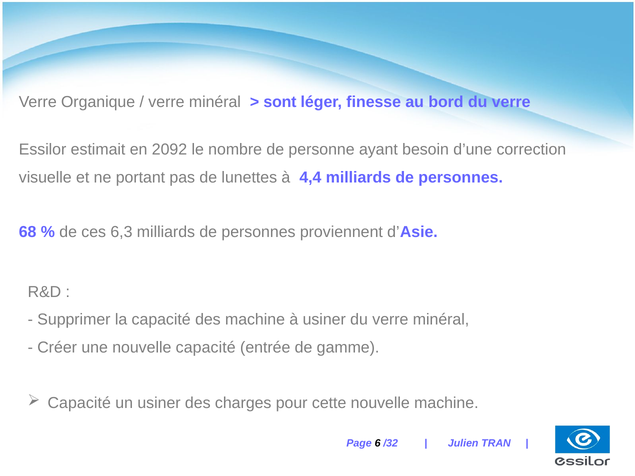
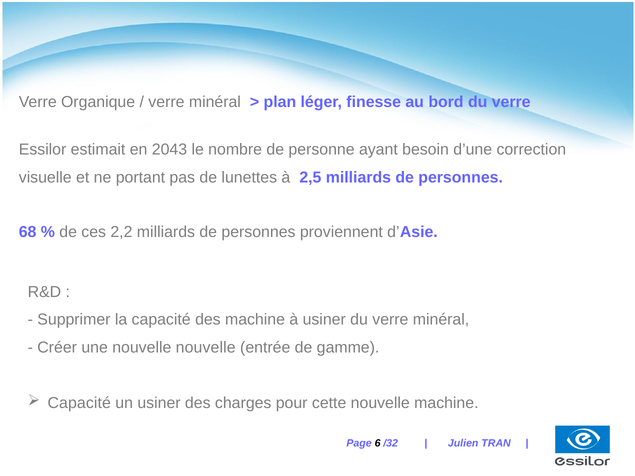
sont: sont -> plan
2092: 2092 -> 2043
4,4: 4,4 -> 2,5
6,3: 6,3 -> 2,2
nouvelle capacité: capacité -> nouvelle
